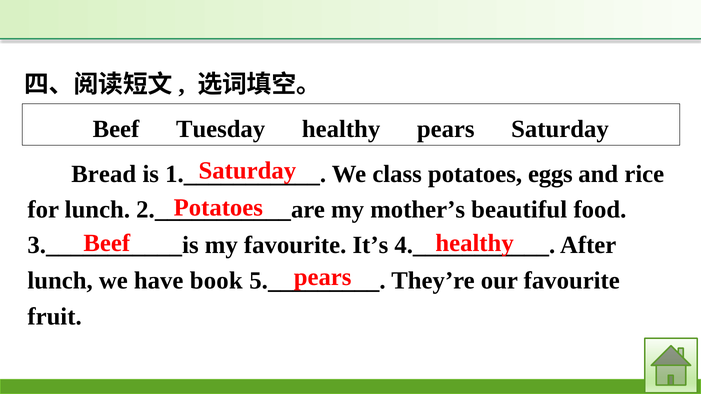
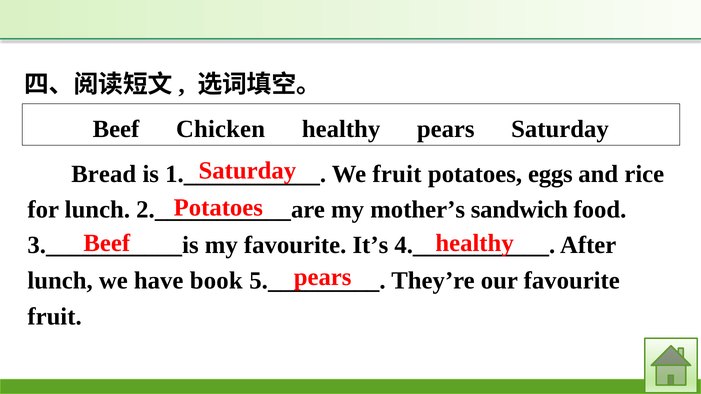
Tuesday: Tuesday -> Chicken
We class: class -> fruit
beautiful: beautiful -> sandwich
